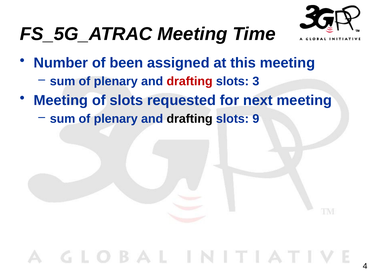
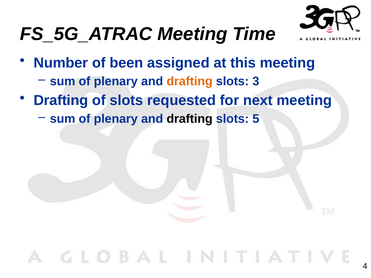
drafting at (190, 81) colour: red -> orange
Meeting at (61, 100): Meeting -> Drafting
9: 9 -> 5
